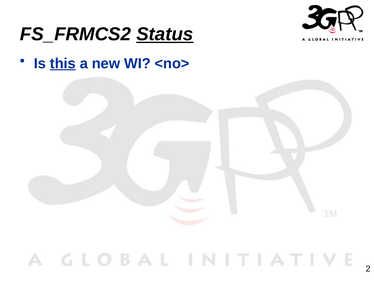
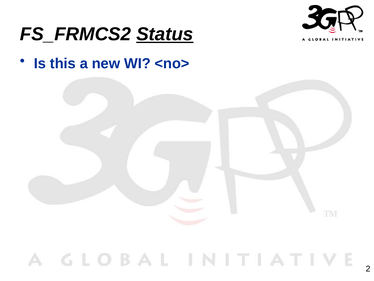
this underline: present -> none
